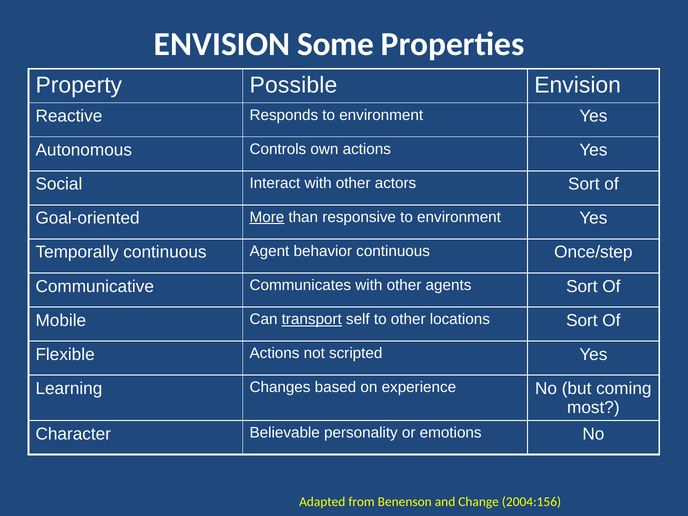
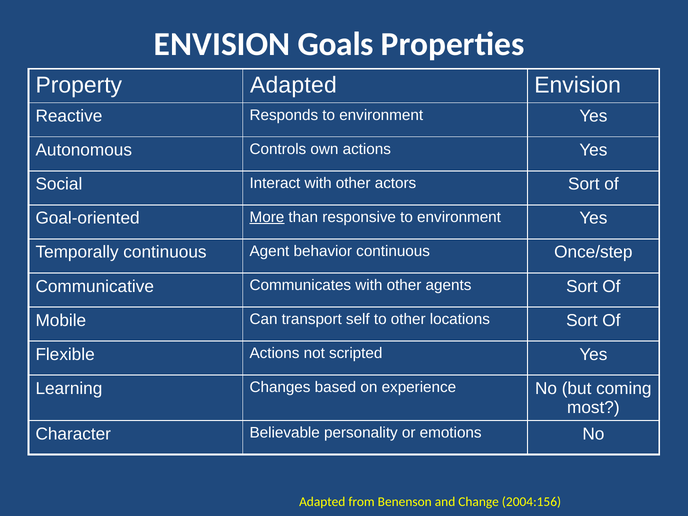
Some: Some -> Goals
Property Possible: Possible -> Adapted
transport underline: present -> none
